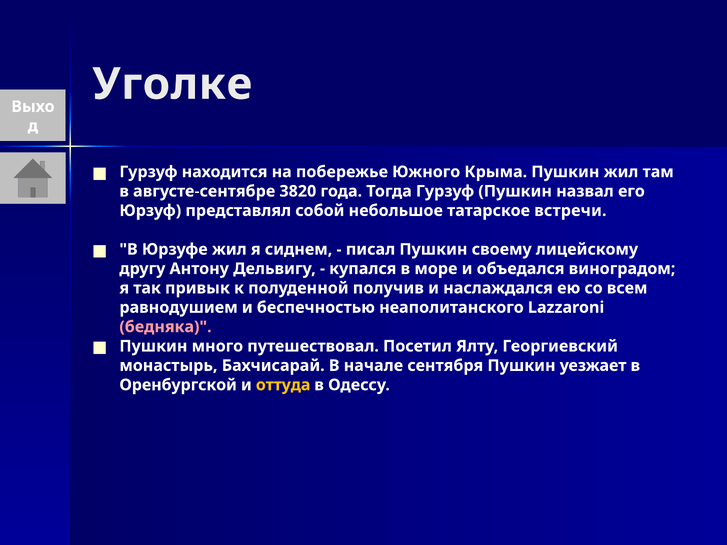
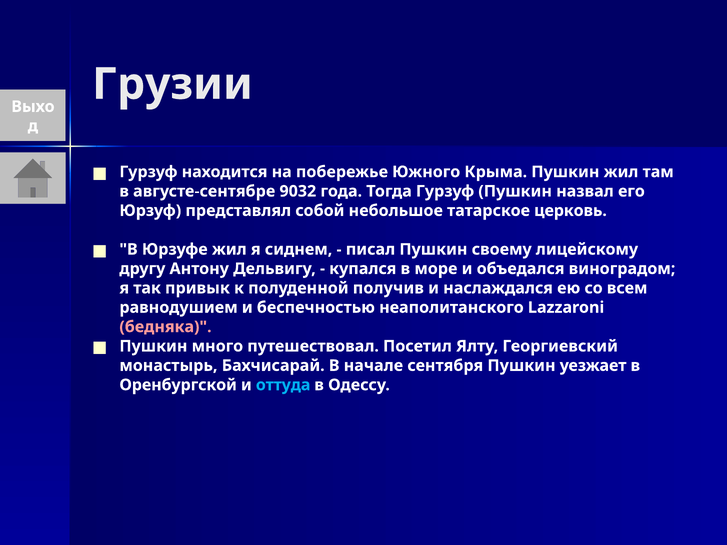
Уголке: Уголке -> Грузии
3820: 3820 -> 9032
встречи: встречи -> церковь
оттуда colour: yellow -> light blue
